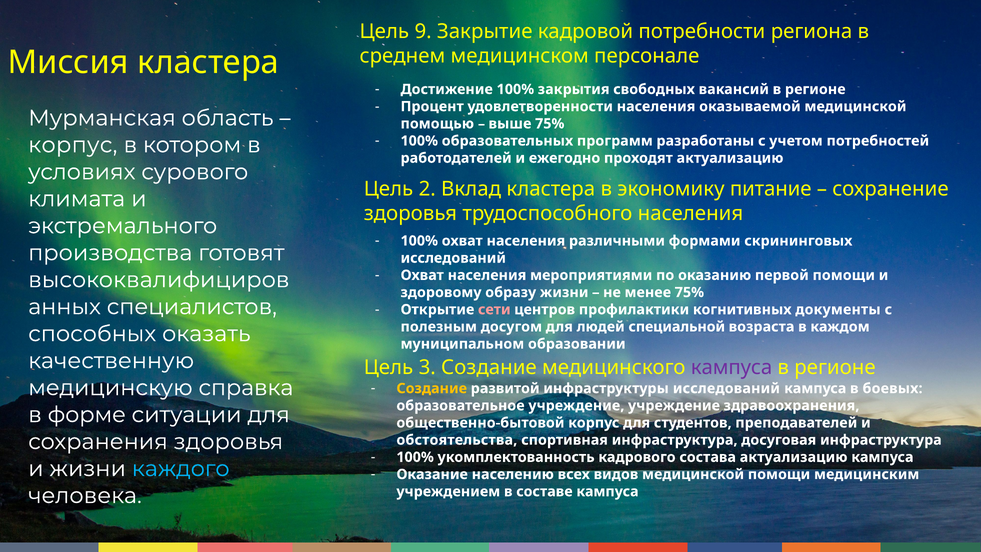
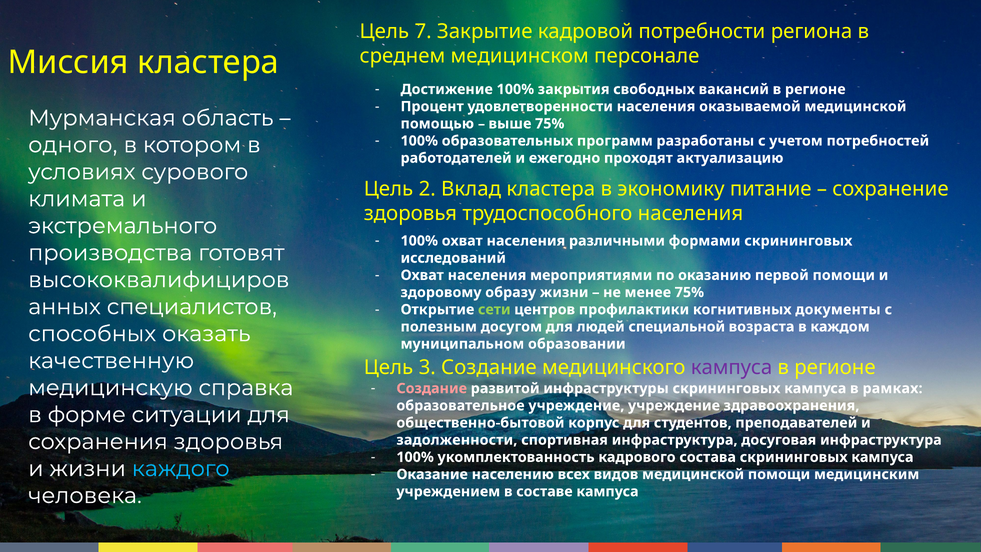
9: 9 -> 7
корпус at (73, 145): корпус -> одного
сети colour: pink -> light green
Создание at (432, 388) colour: yellow -> pink
инфраструктуры исследований: исследований -> скрининговых
боевых: боевых -> рамках
обстоятельства: обстоятельства -> задолженности
состава актуализацию: актуализацию -> скрининговых
